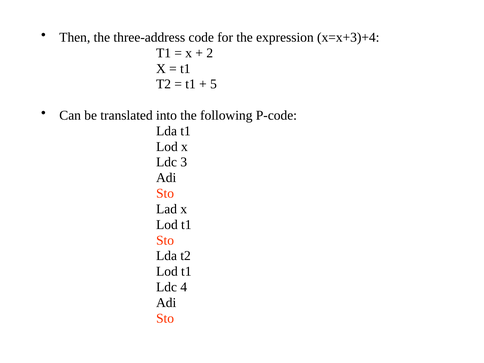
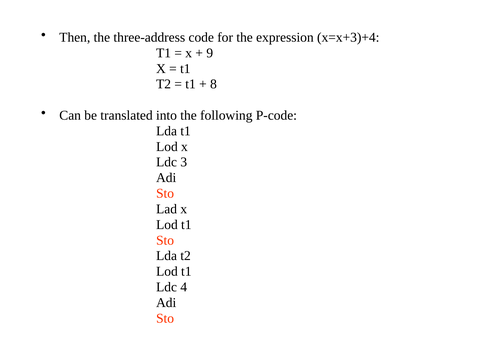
2: 2 -> 9
5: 5 -> 8
